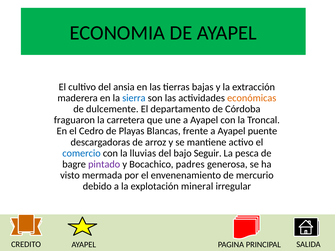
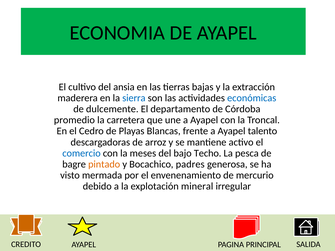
económicas colour: orange -> blue
fraguaron: fraguaron -> promedio
puente: puente -> talento
lluvias: lluvias -> meses
Seguir: Seguir -> Techo
pintado colour: purple -> orange
